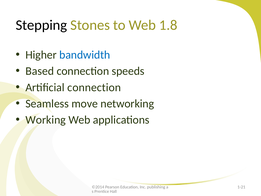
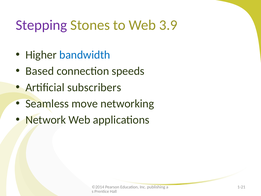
Stepping colour: black -> purple
1.8: 1.8 -> 3.9
Artificial connection: connection -> subscribers
Working: Working -> Network
